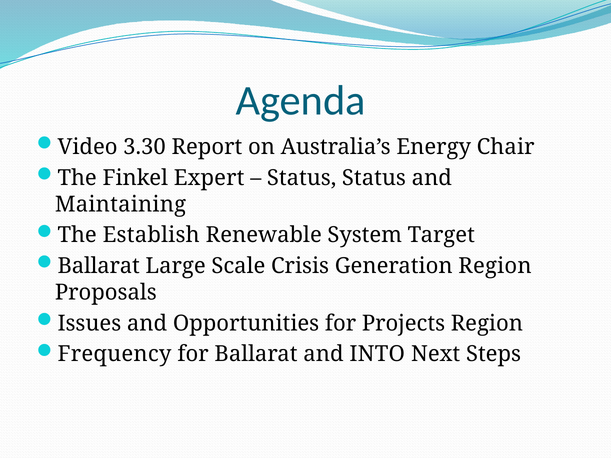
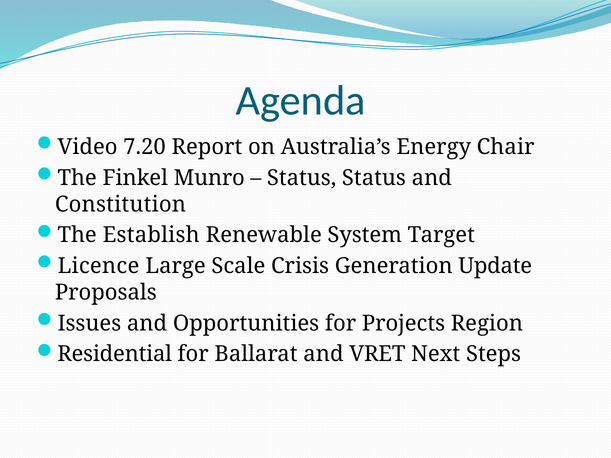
3.30: 3.30 -> 7.20
Expert: Expert -> Munro
Maintaining: Maintaining -> Constitution
Ballarat at (99, 266): Ballarat -> Licence
Generation Region: Region -> Update
Frequency: Frequency -> Residential
INTO: INTO -> VRET
